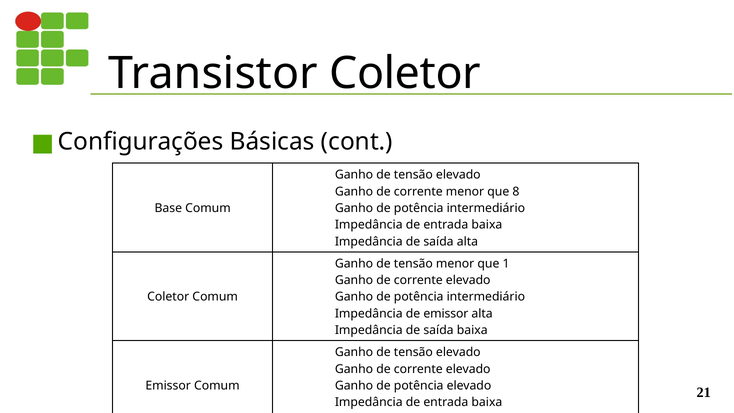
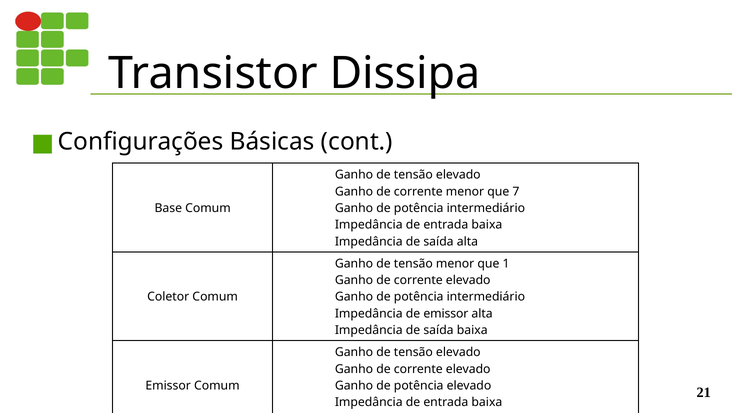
Transistor Coletor: Coletor -> Dissipa
8: 8 -> 7
